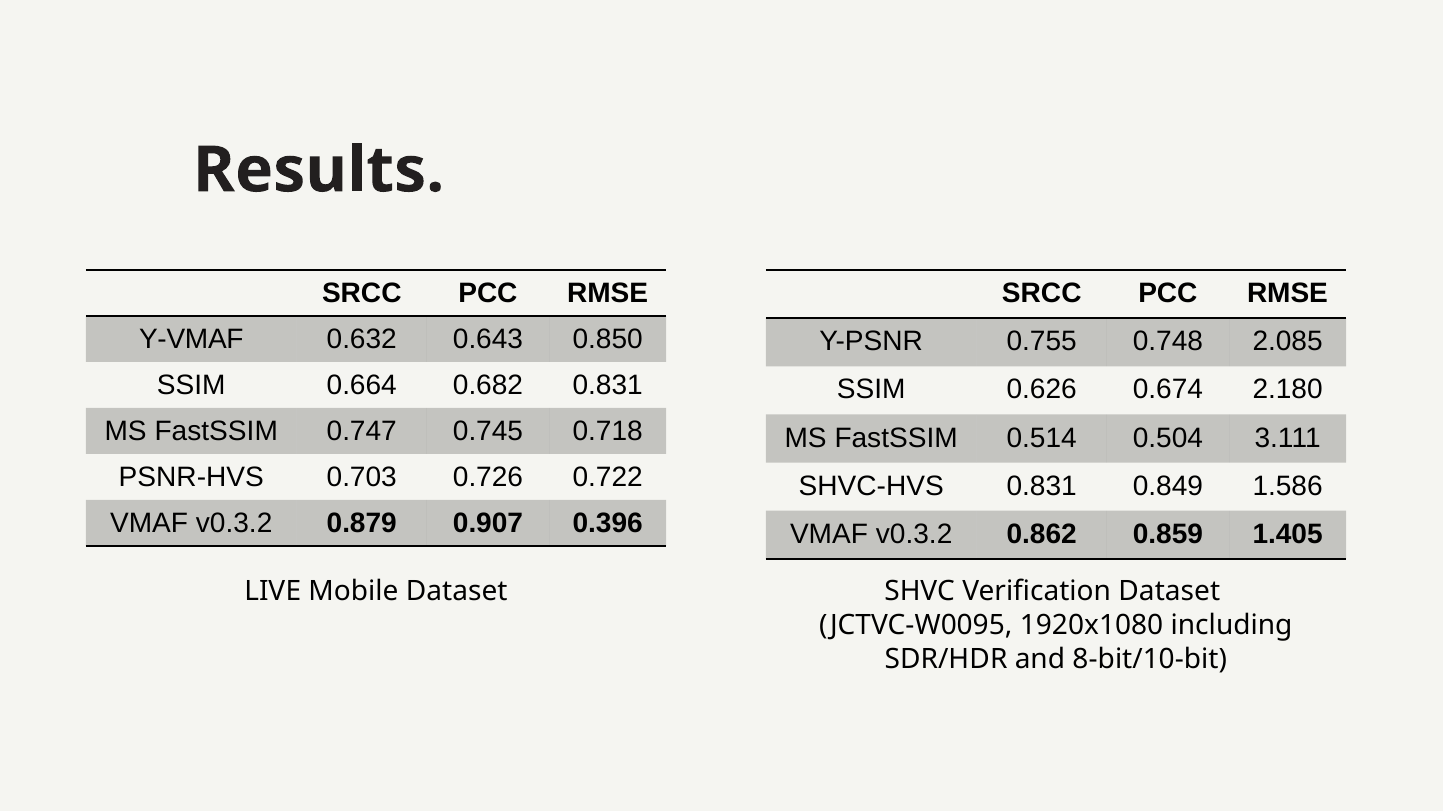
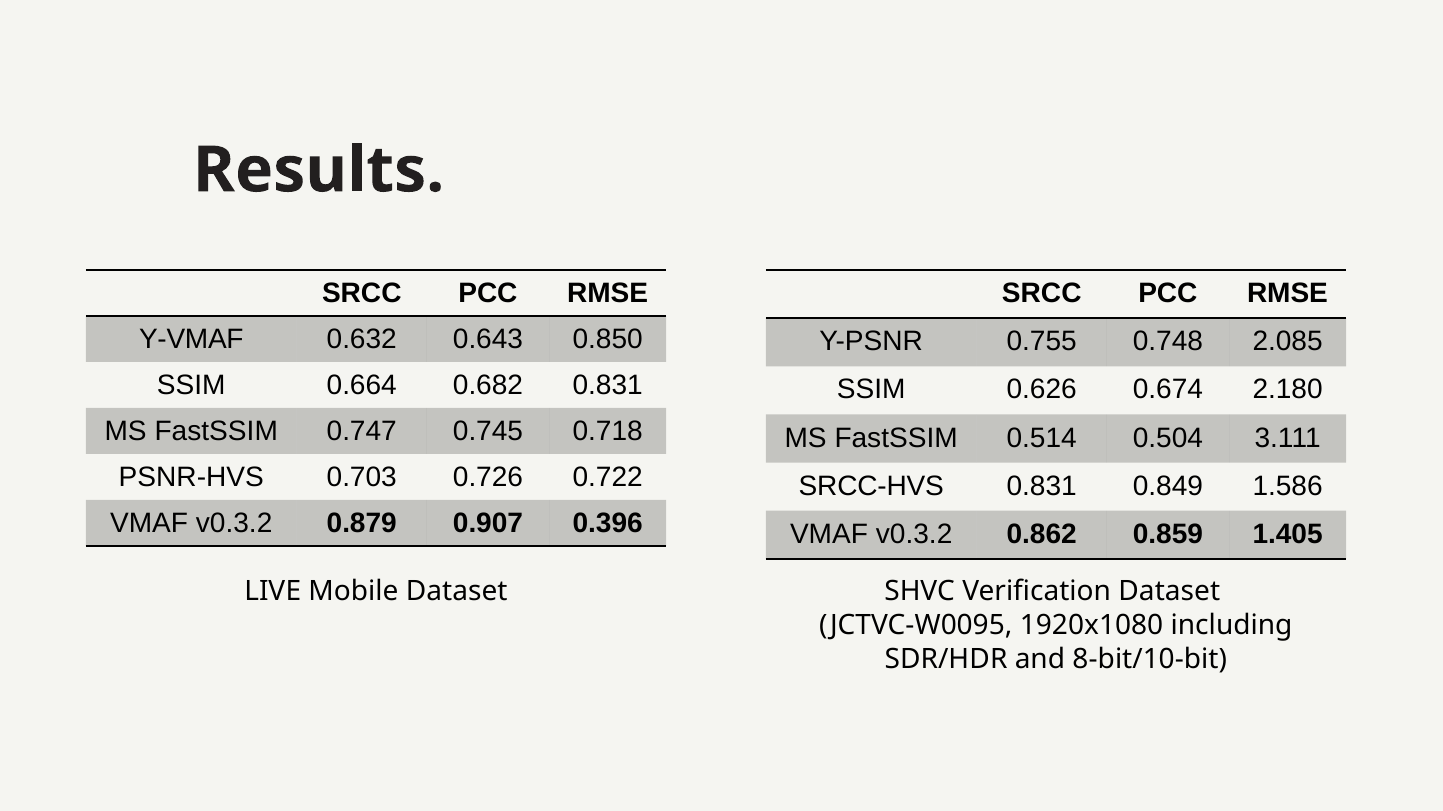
SHVC-HVS: SHVC-HVS -> SRCC-HVS
